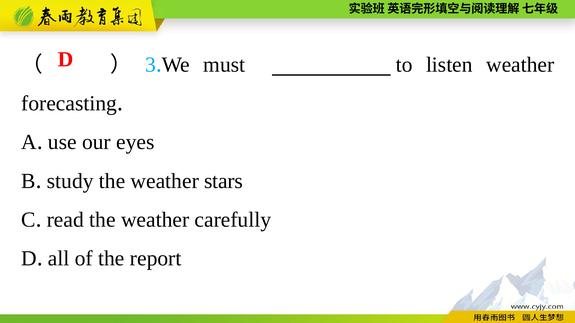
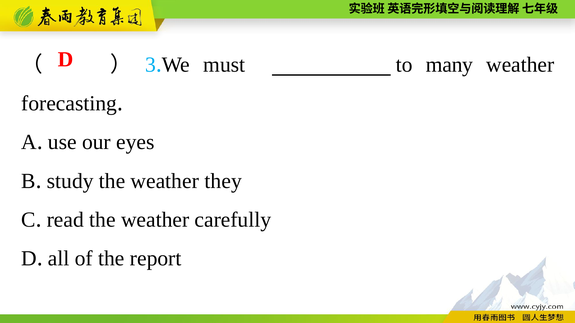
listen: listen -> many
stars: stars -> they
